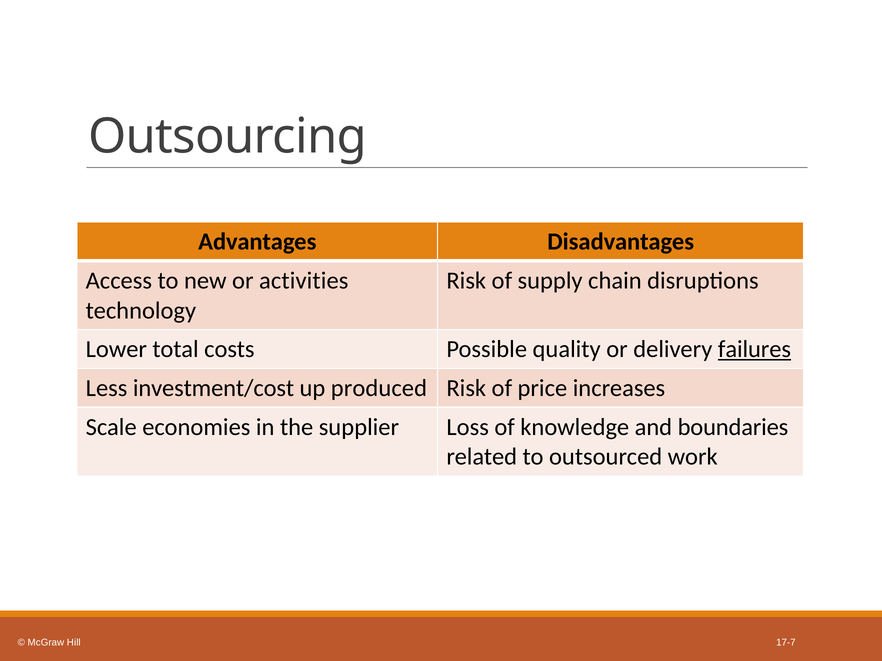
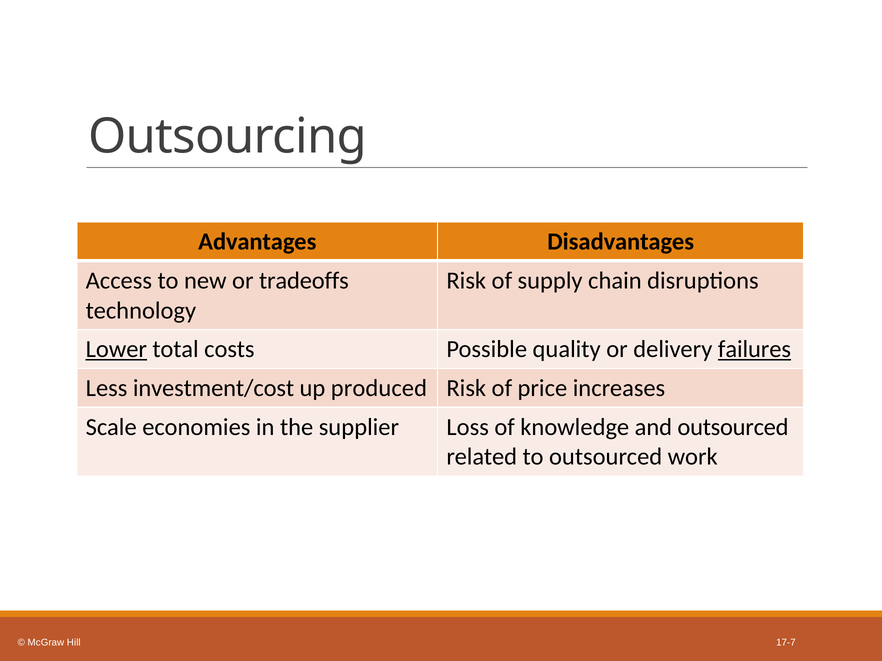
activities: activities -> tradeoffs
Lower underline: none -> present
and boundaries: boundaries -> outsourced
